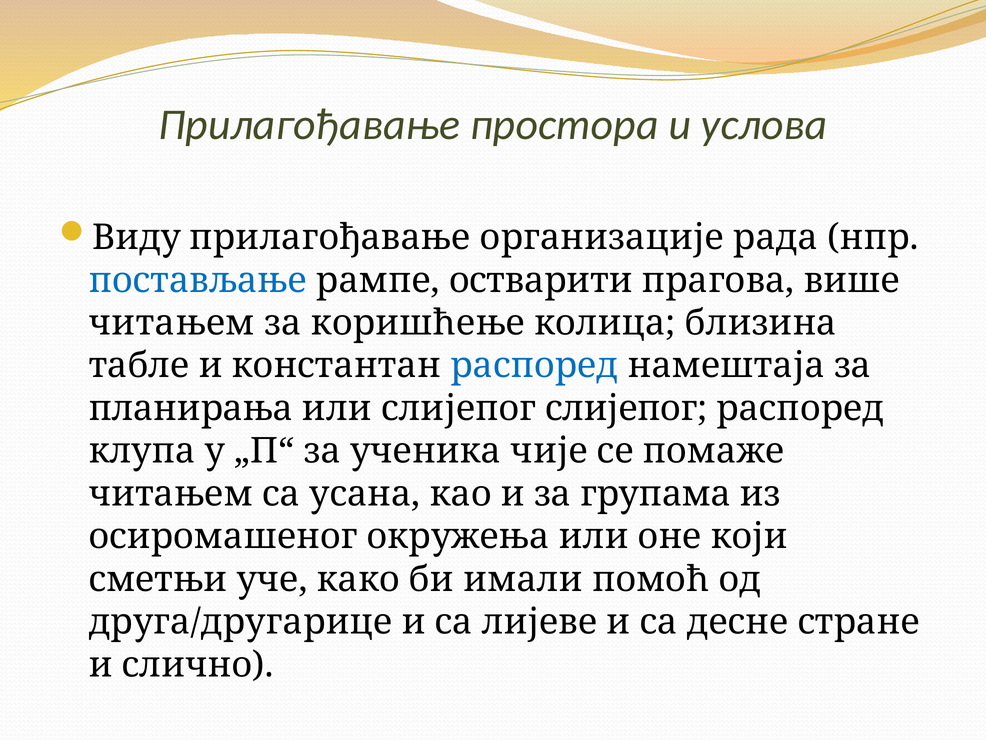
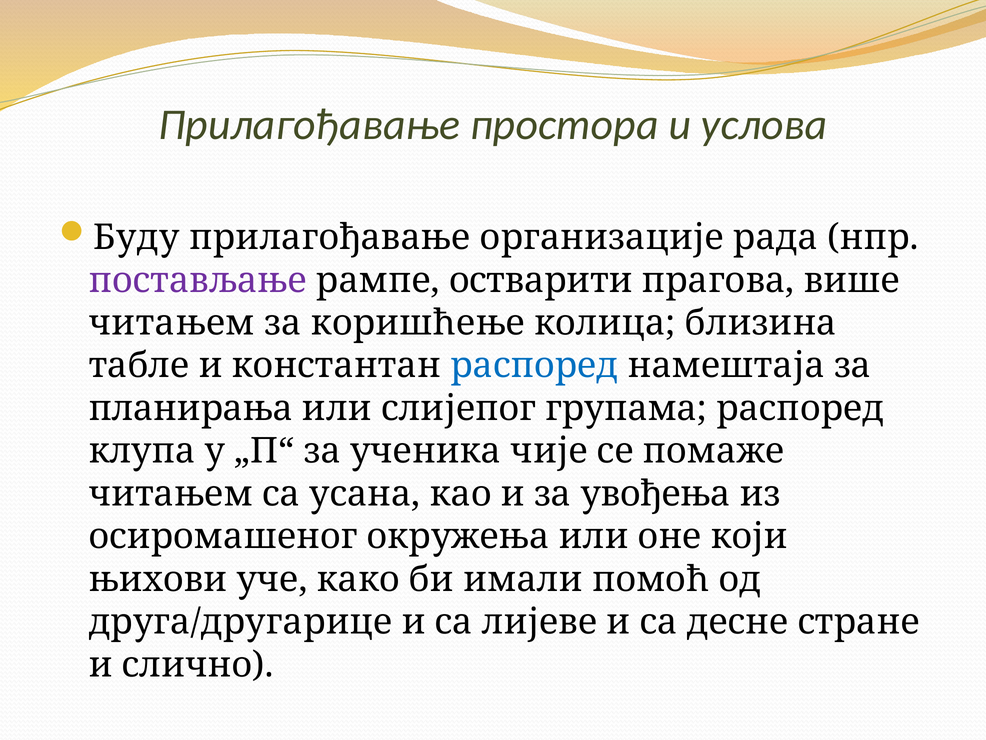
Виду: Виду -> Буду
постављање colour: blue -> purple
слијепог слијепог: слијепог -> групама
групама: групама -> увођења
сметњи: сметњи -> њихови
